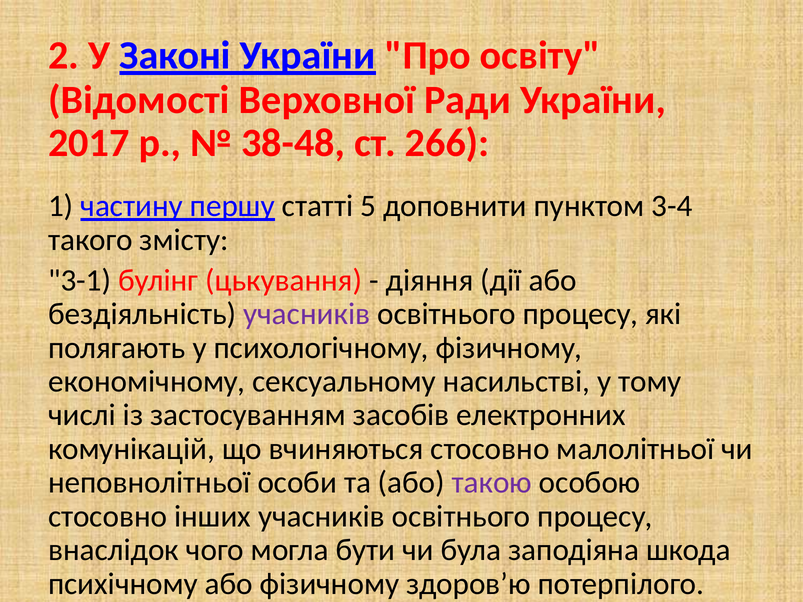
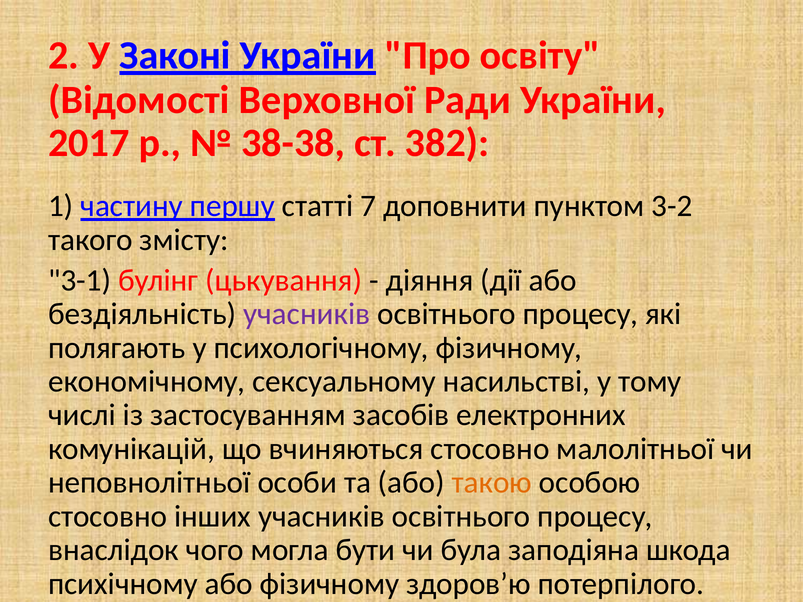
38-48: 38-48 -> 38-38
266: 266 -> 382
5: 5 -> 7
3-4: 3-4 -> 3-2
такою colour: purple -> orange
